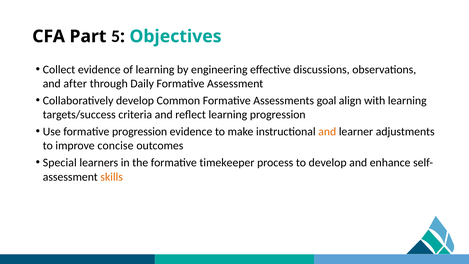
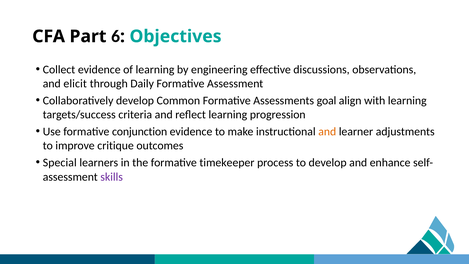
5: 5 -> 6
after: after -> elicit
formative progression: progression -> conjunction
concise: concise -> critique
skills colour: orange -> purple
